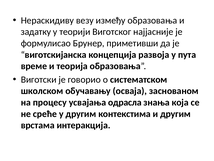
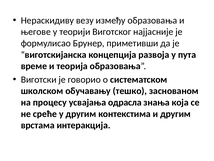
задатку: задатку -> његове
осваја: осваја -> тешко
